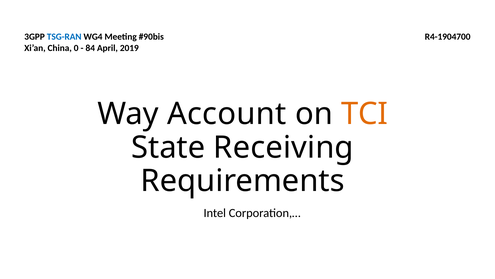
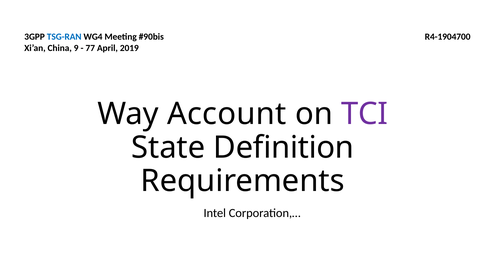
0: 0 -> 9
84: 84 -> 77
TCI colour: orange -> purple
Receiving: Receiving -> Definition
